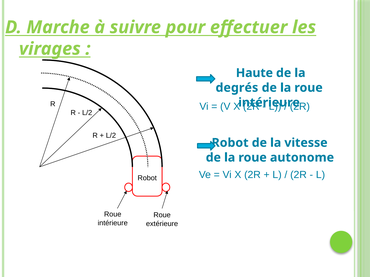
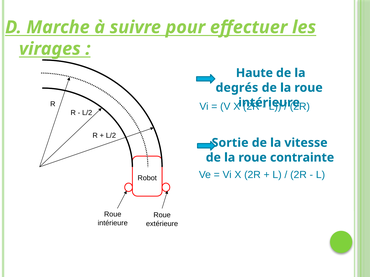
Robot at (230, 143): Robot -> Sortie
autonome: autonome -> contrainte
